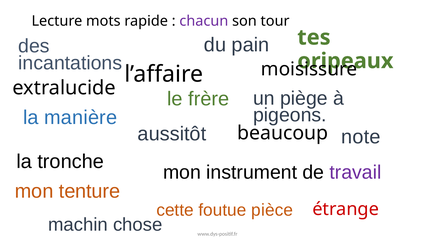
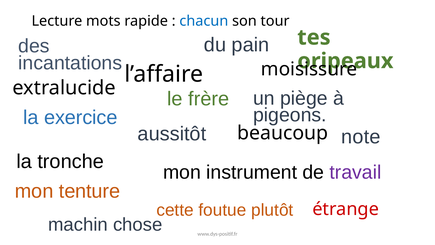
chacun colour: purple -> blue
manière: manière -> exercice
pièce: pièce -> plutôt
